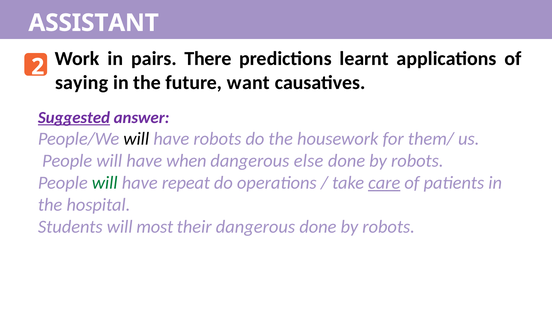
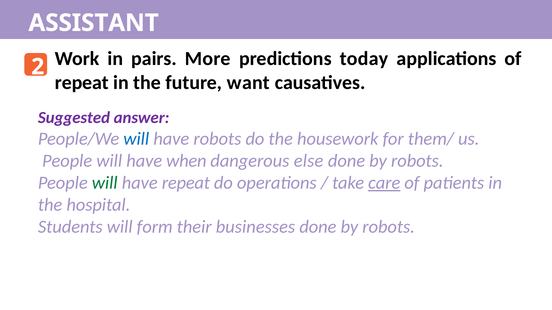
There: There -> More
learnt: learnt -> today
saying at (82, 83): saying -> repeat
Suggested underline: present -> none
will at (136, 139) colour: black -> blue
most: most -> form
their dangerous: dangerous -> businesses
